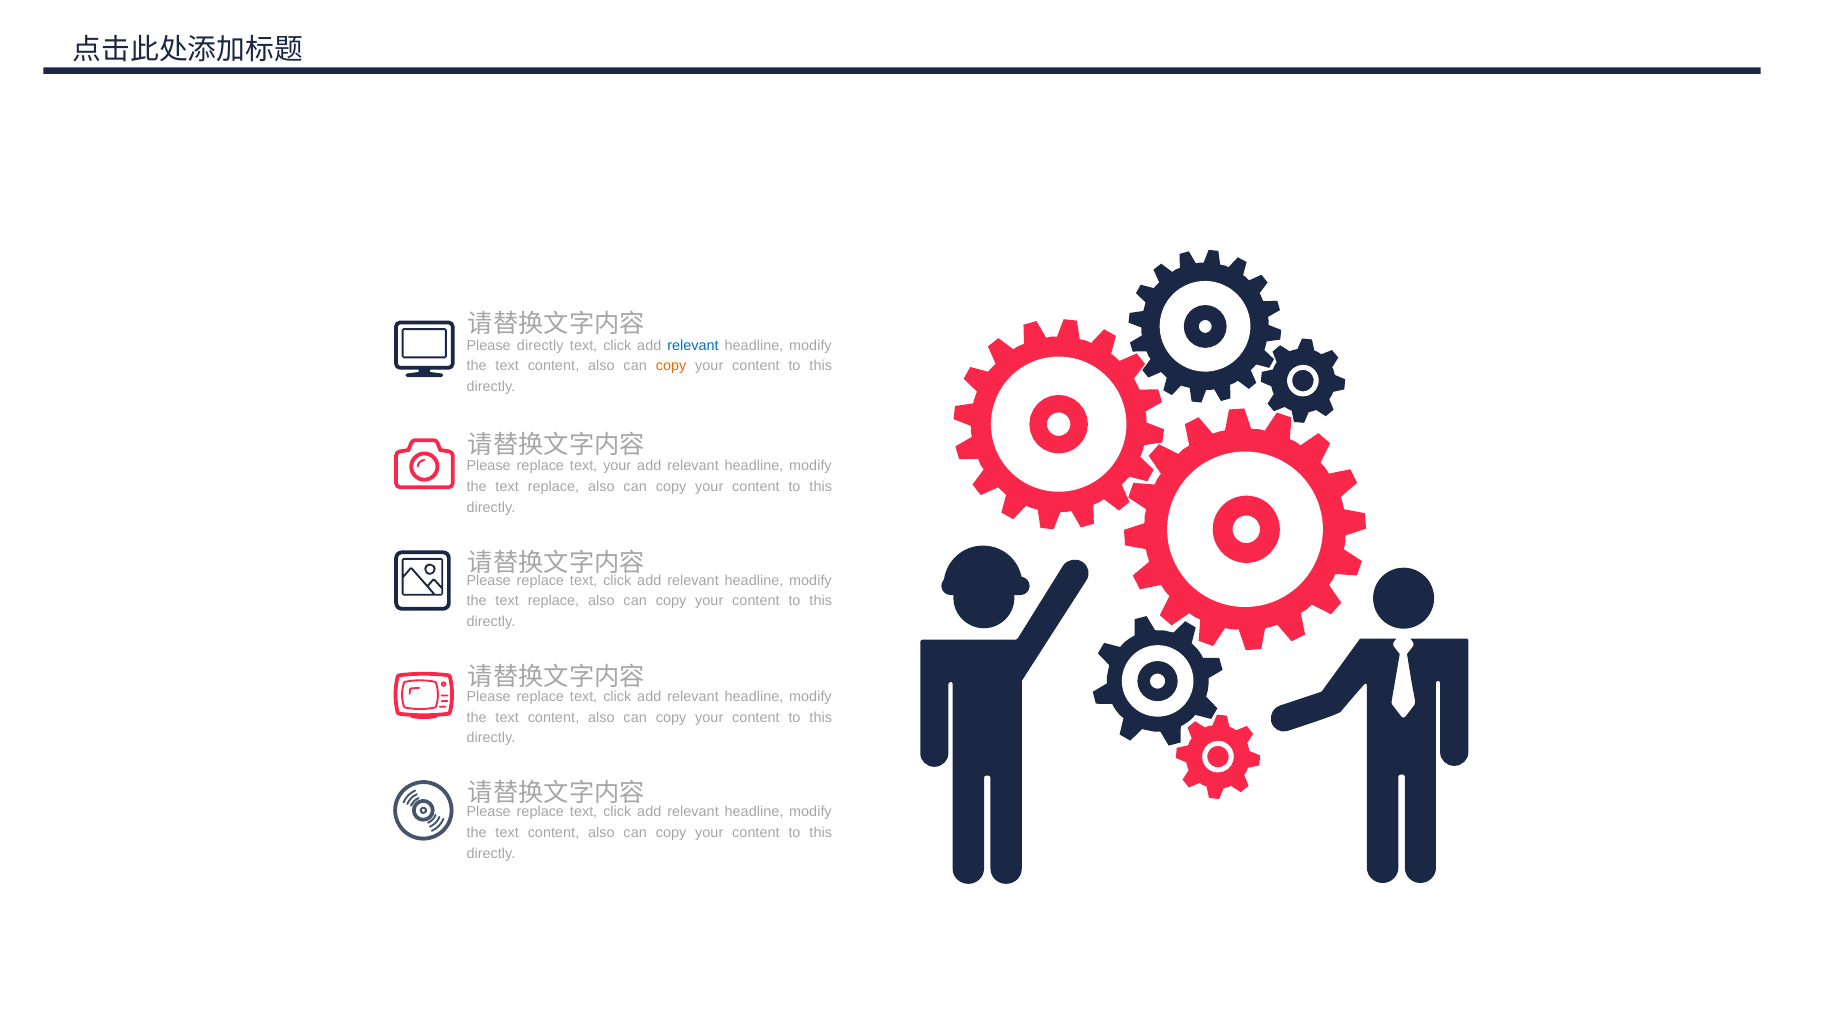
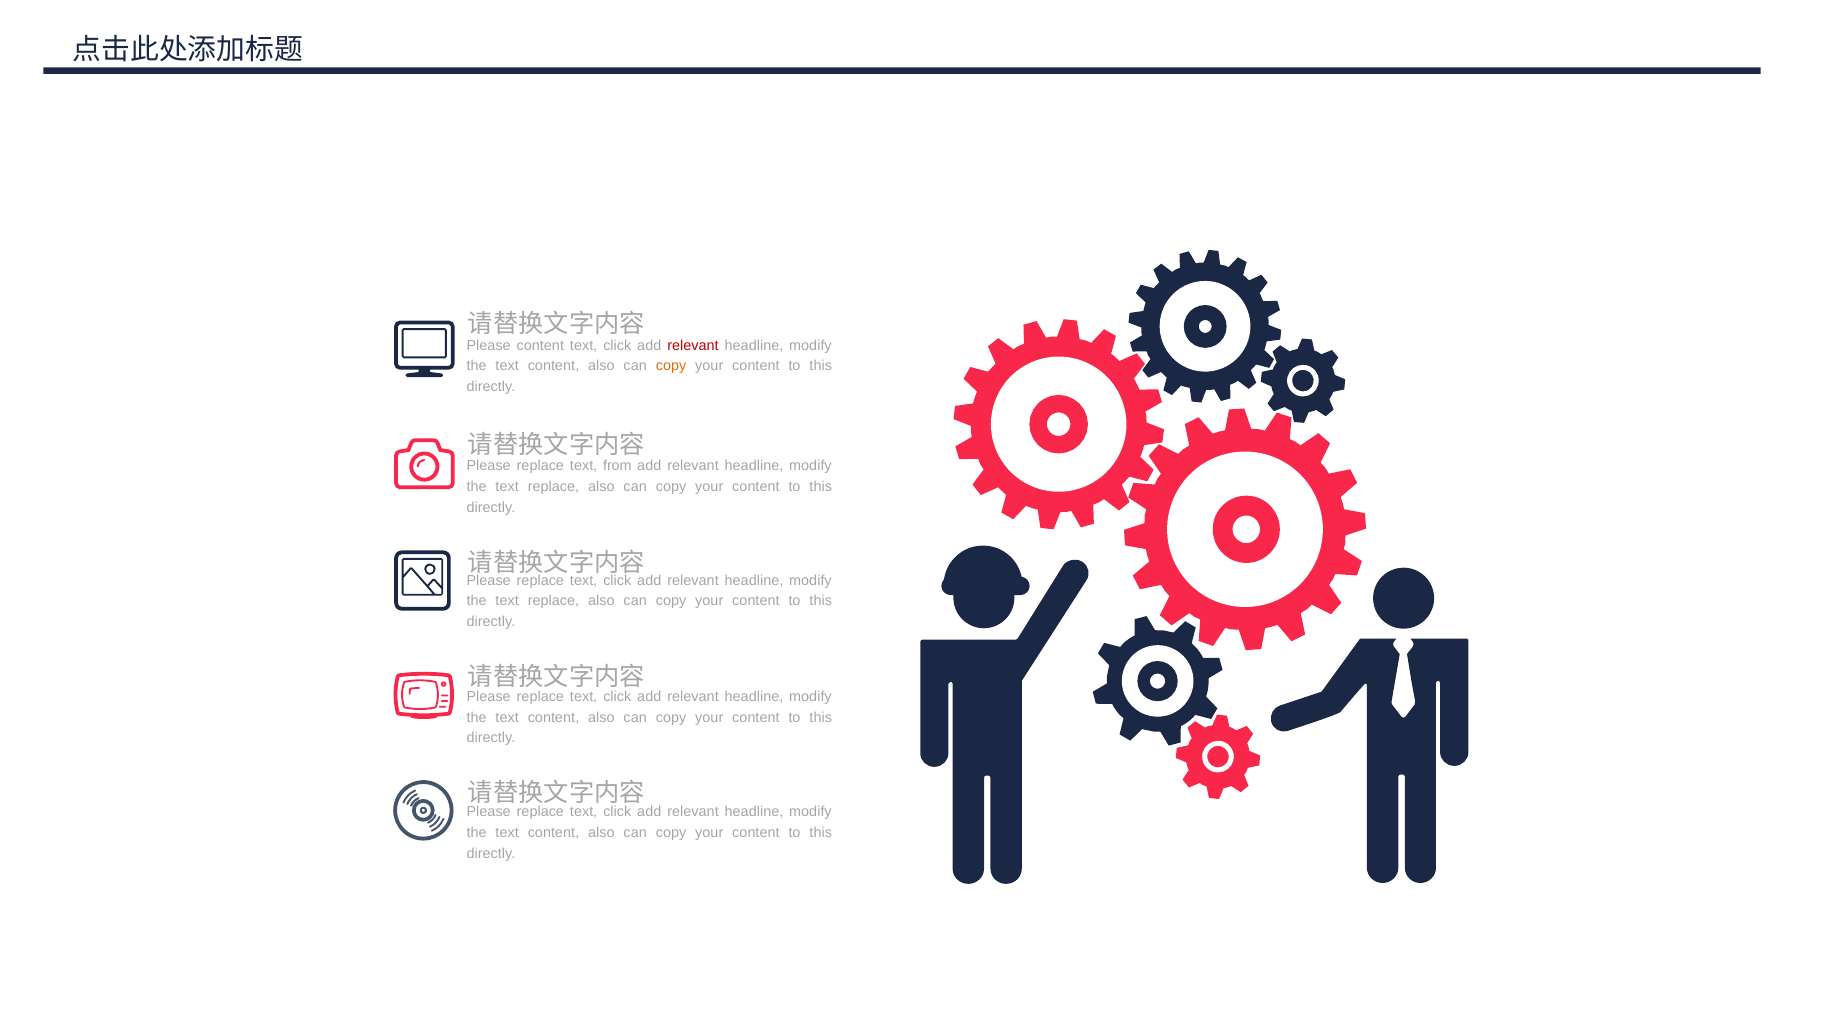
Please directly: directly -> content
relevant at (693, 345) colour: blue -> red
text your: your -> from
